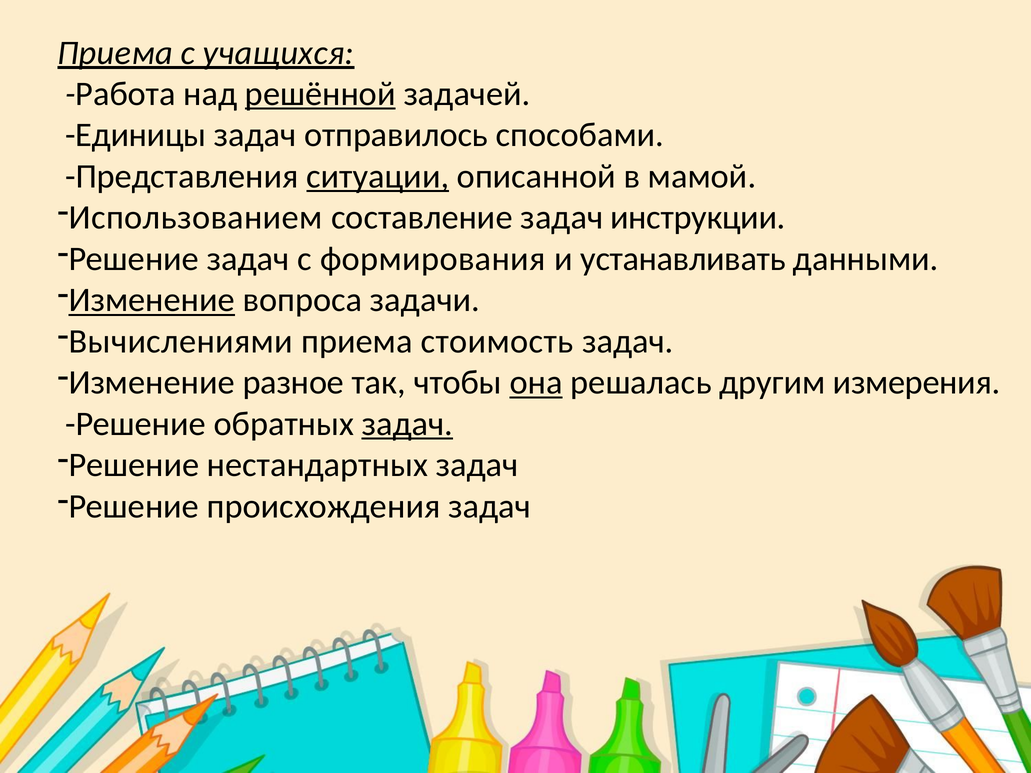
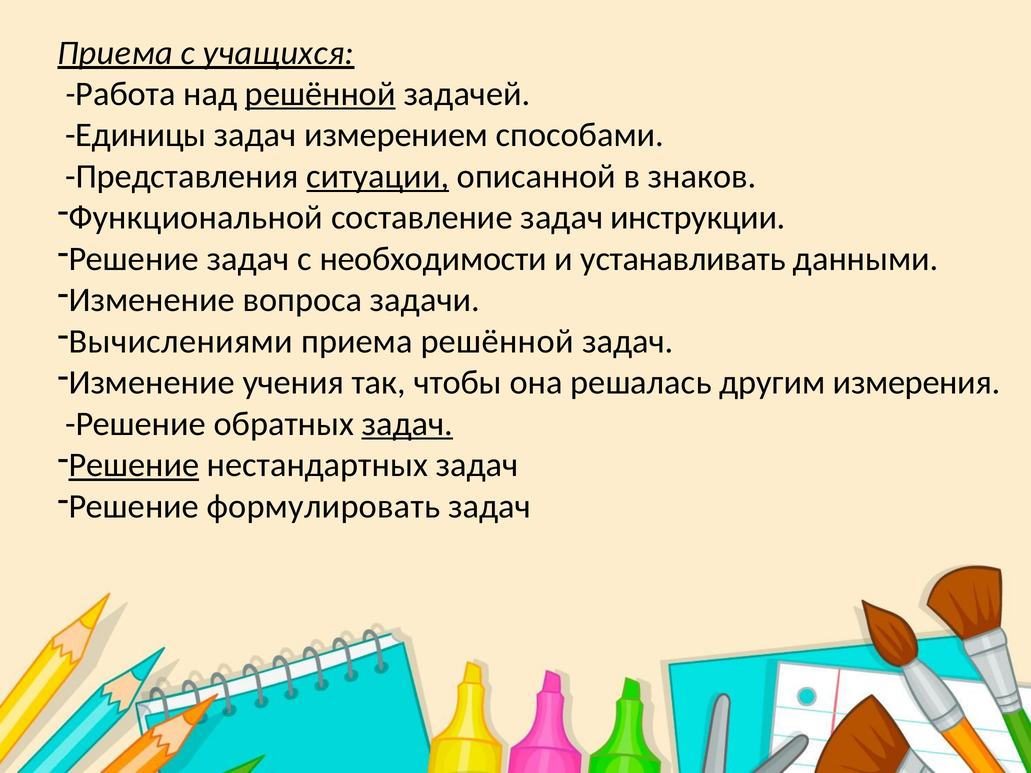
отправилось: отправилось -> измерением
мамой: мамой -> знаков
Использованием: Использованием -> Функциональной
формирования: формирования -> необходимости
Изменение at (152, 300) underline: present -> none
приема стоимость: стоимость -> решённой
разное: разное -> учения
она underline: present -> none
Решение at (134, 465) underline: none -> present
происхождения: происхождения -> формулировать
